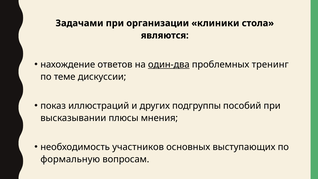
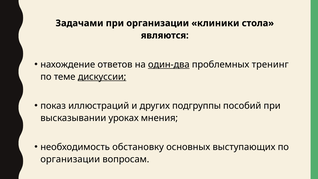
дискуссии underline: none -> present
плюсы: плюсы -> уроках
участников: участников -> обстановку
формальную at (70, 159): формальную -> организации
